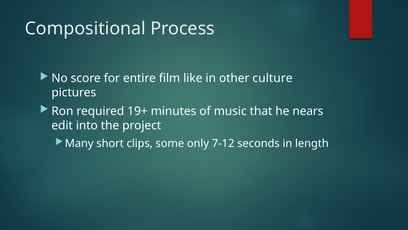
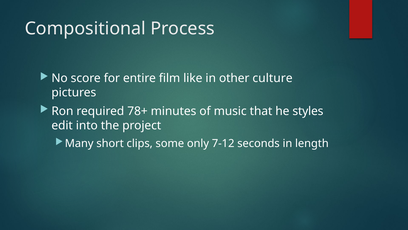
19+: 19+ -> 78+
nears: nears -> styles
